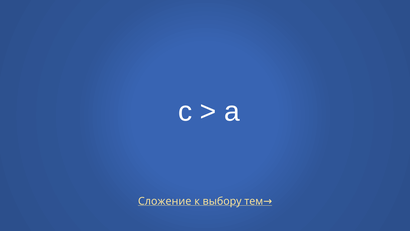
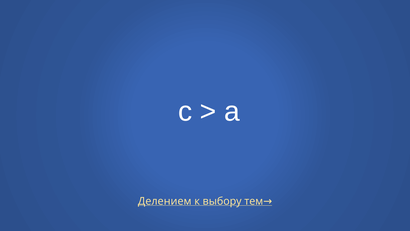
Сложение: Сложение -> Делением
